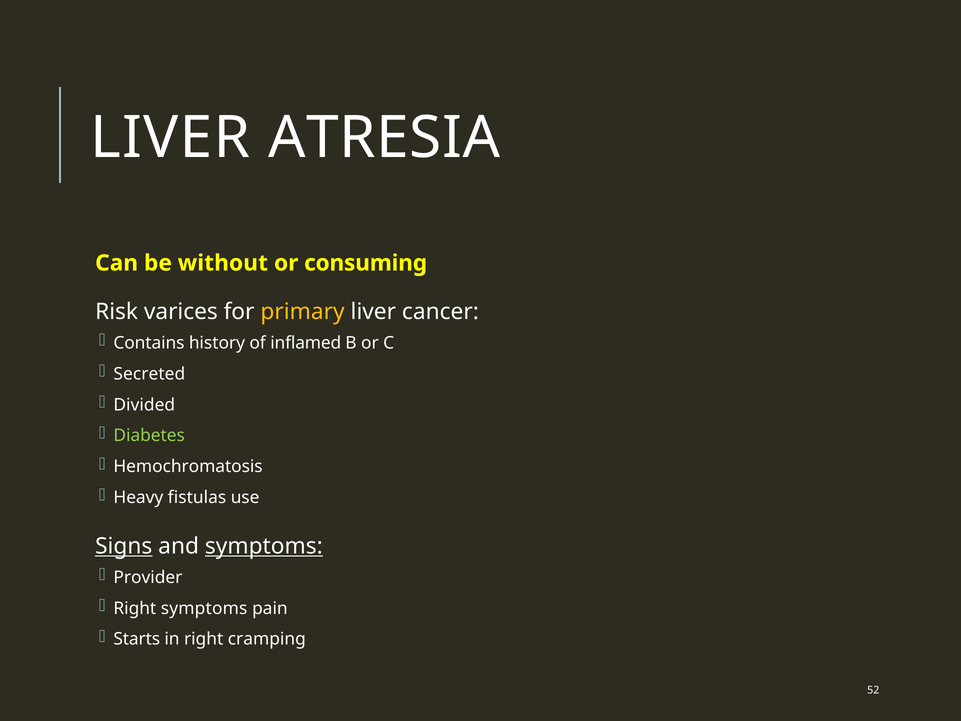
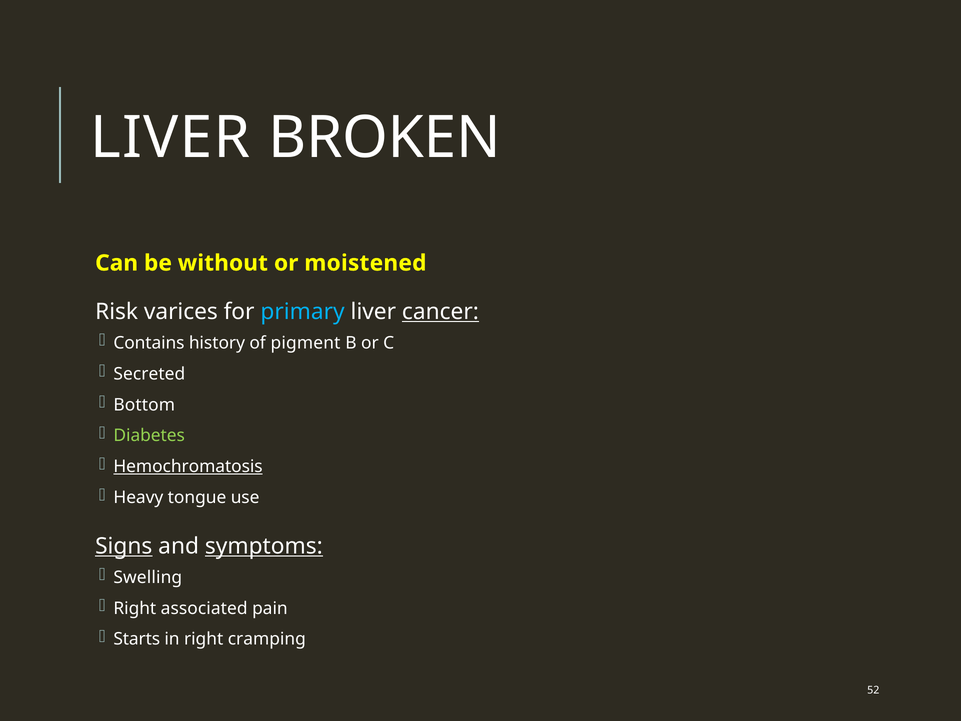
ATRESIA: ATRESIA -> BROKEN
consuming: consuming -> moistened
primary colour: yellow -> light blue
cancer underline: none -> present
inflamed: inflamed -> pigment
Divided: Divided -> Bottom
Hemochromatosis underline: none -> present
fistulas: fistulas -> tongue
Provider: Provider -> Swelling
Right symptoms: symptoms -> associated
